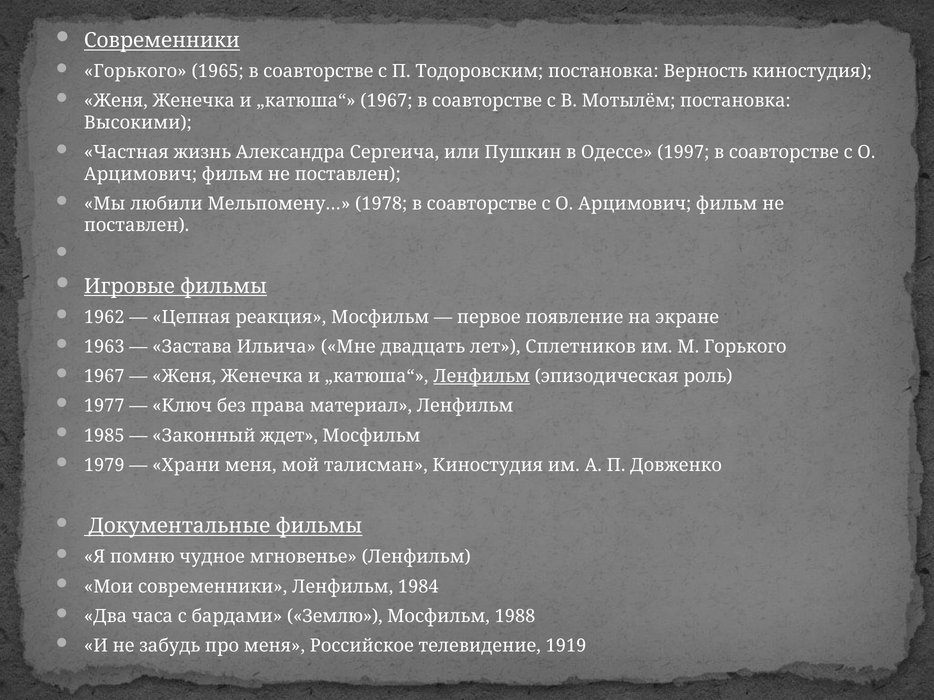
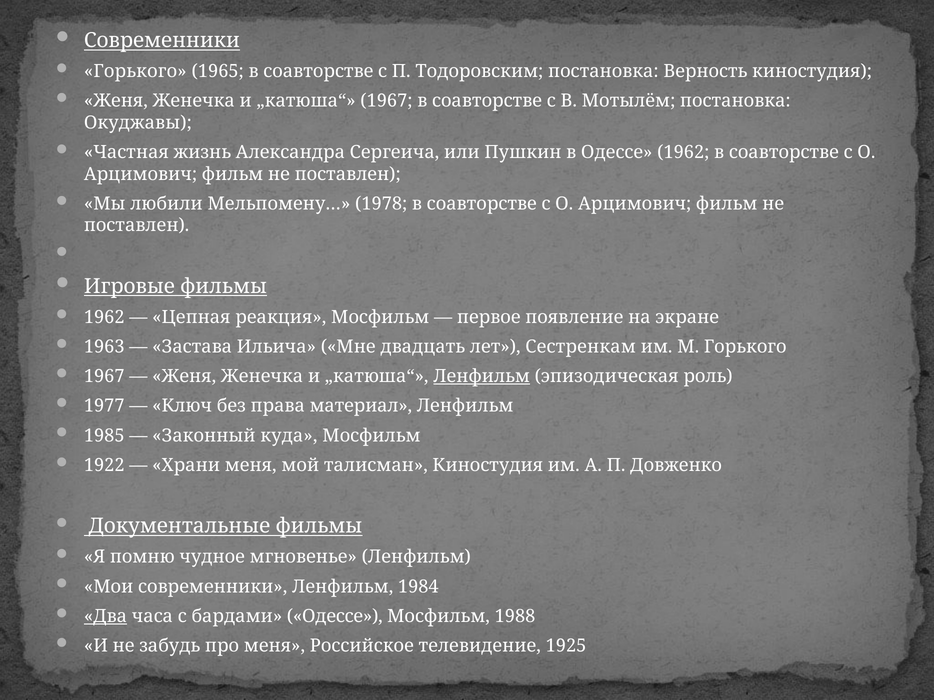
Высокими: Высокими -> Окуджавы
Одессе 1997: 1997 -> 1962
Сплетников: Сплетников -> Сестренкам
ждет: ждет -> куда
1979: 1979 -> 1922
Два underline: none -> present
бардами Землю: Землю -> Одессе
1919: 1919 -> 1925
